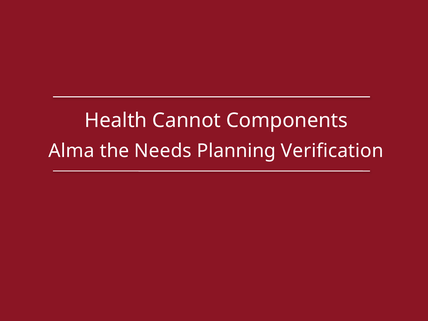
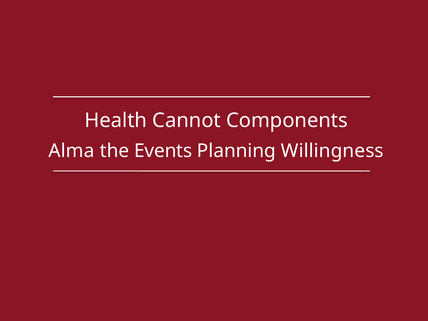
Needs: Needs -> Events
Verification: Verification -> Willingness
